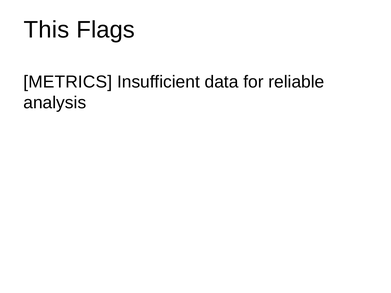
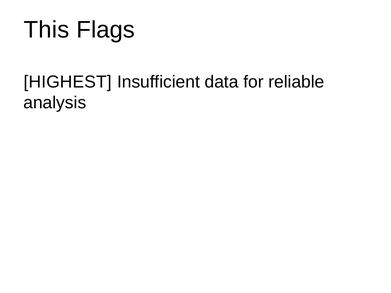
METRICS: METRICS -> HIGHEST
